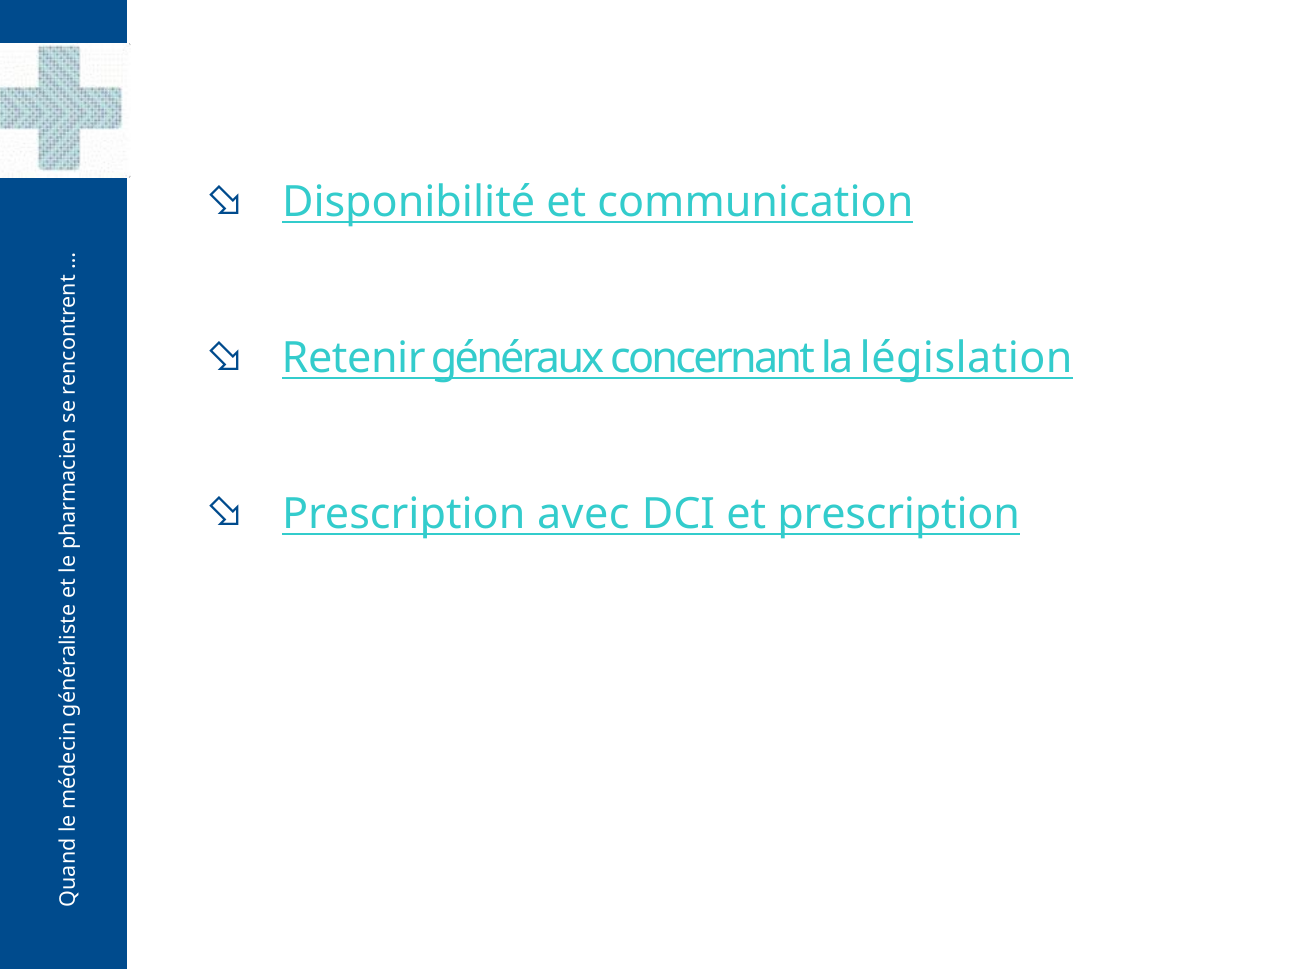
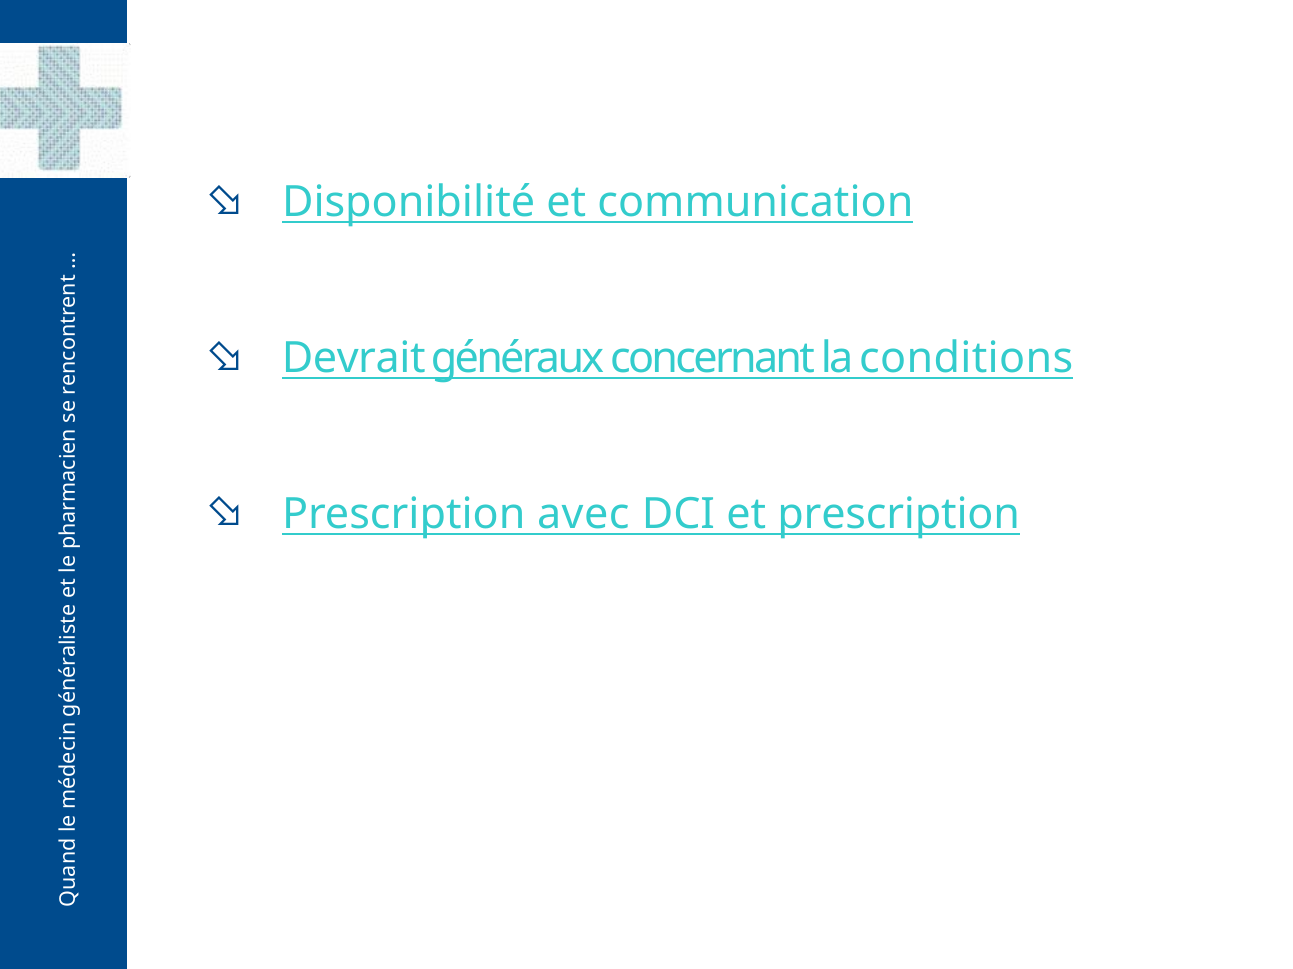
Retenir: Retenir -> Devrait
législation: législation -> conditions
